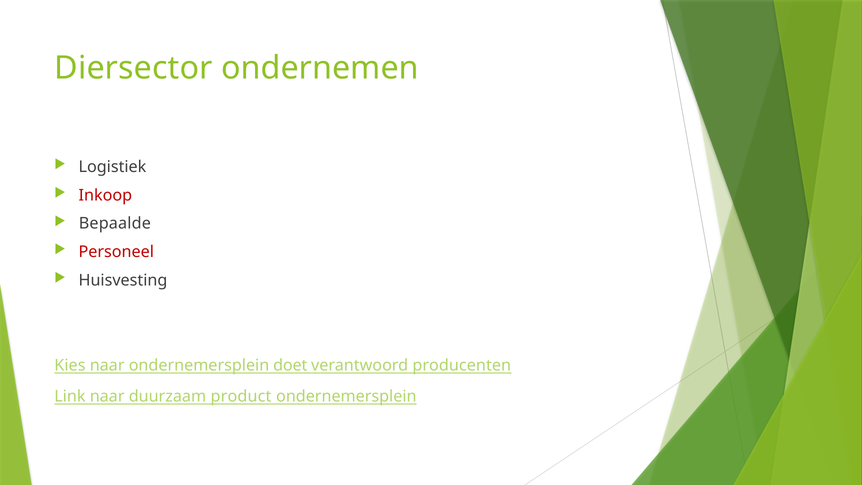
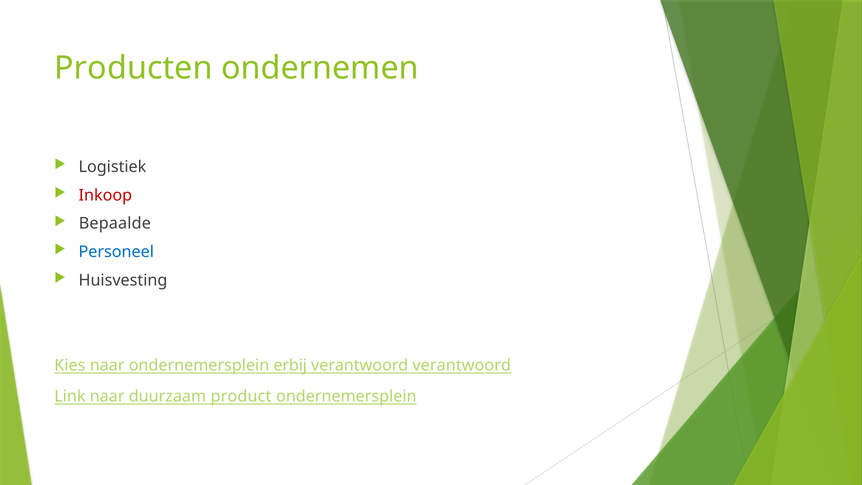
Diersector: Diersector -> Producten
Personeel colour: red -> blue
doet: doet -> erbij
verantwoord producenten: producenten -> verantwoord
